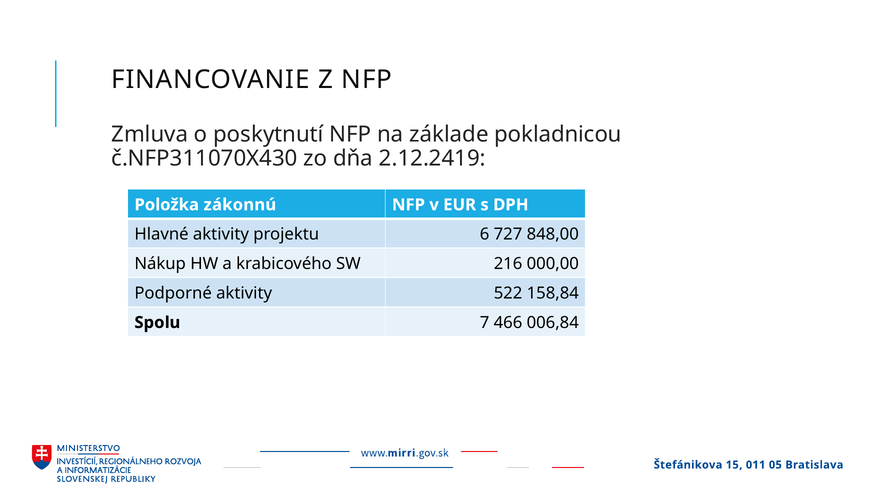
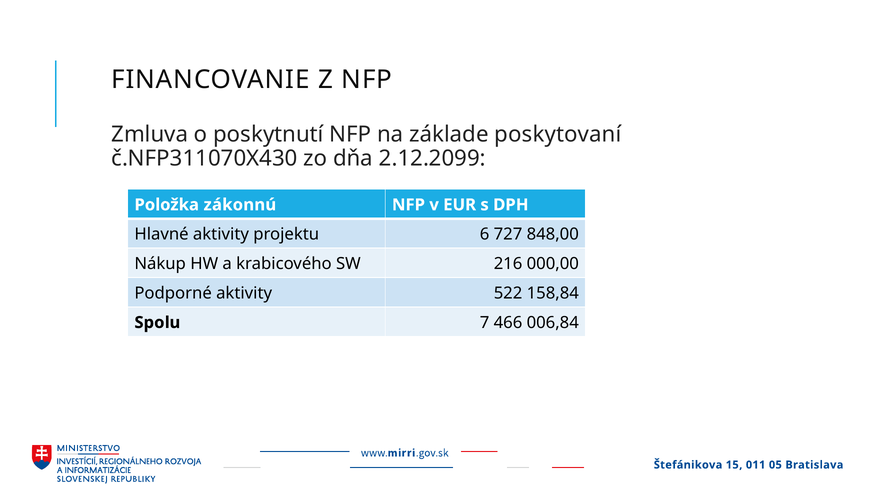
pokladnicou: pokladnicou -> poskytovaní
2.12.2419: 2.12.2419 -> 2.12.2099
